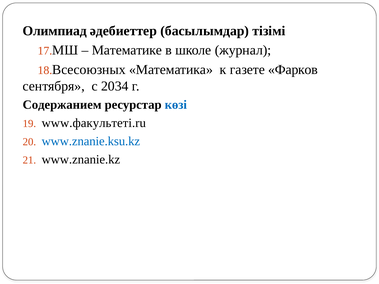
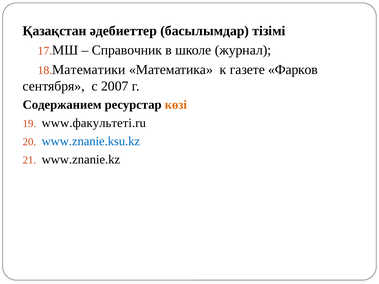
Олимпиад: Олимпиад -> Қазақстан
Математике: Математике -> Справочник
Всесоюзных: Всесоюзных -> Математики
2034: 2034 -> 2007
көзі colour: blue -> orange
